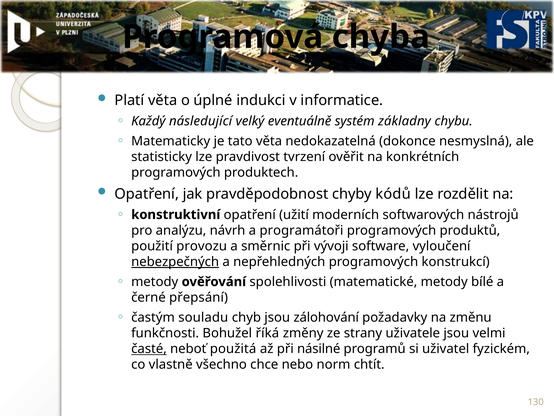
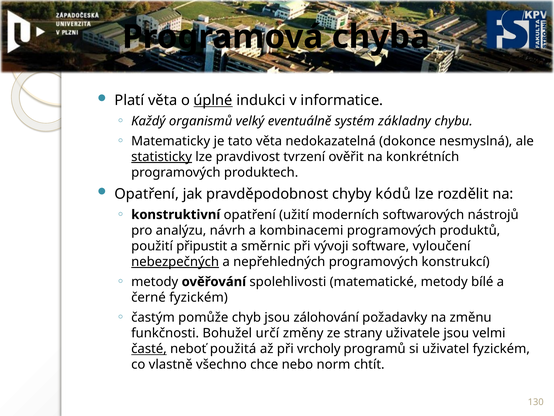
úplné underline: none -> present
následující: následující -> organismů
statisticky underline: none -> present
programátoři: programátoři -> kombinacemi
provozu: provozu -> připustit
černé přepsání: přepsání -> fyzickém
souladu: souladu -> pomůže
říká: říká -> určí
násilné: násilné -> vrcholy
